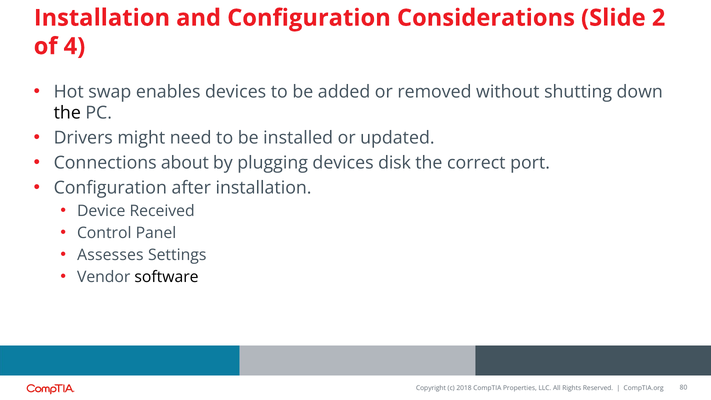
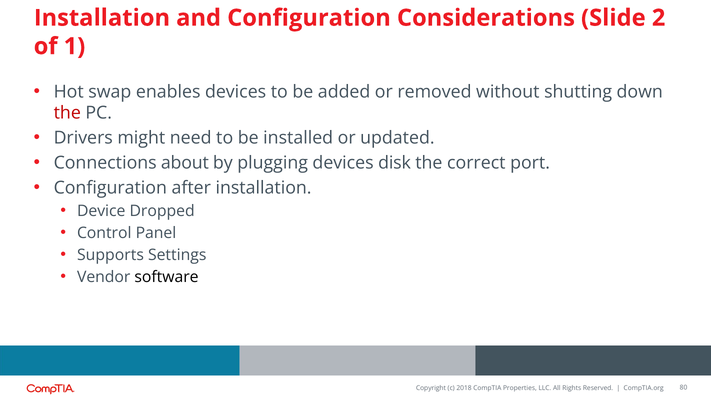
4: 4 -> 1
the at (67, 113) colour: black -> red
Received: Received -> Dropped
Assesses: Assesses -> Supports
